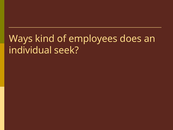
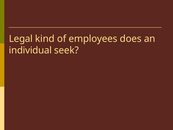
Ways: Ways -> Legal
